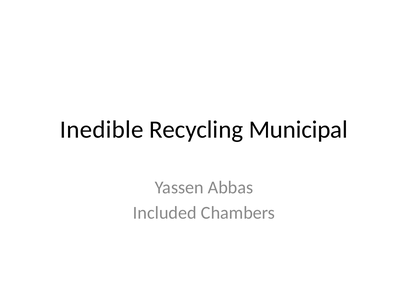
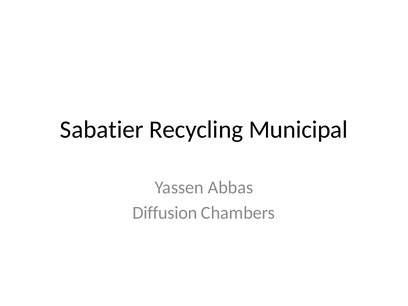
Inedible: Inedible -> Sabatier
Included: Included -> Diffusion
